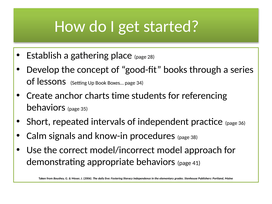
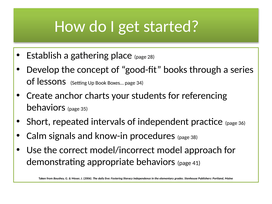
time: time -> your
